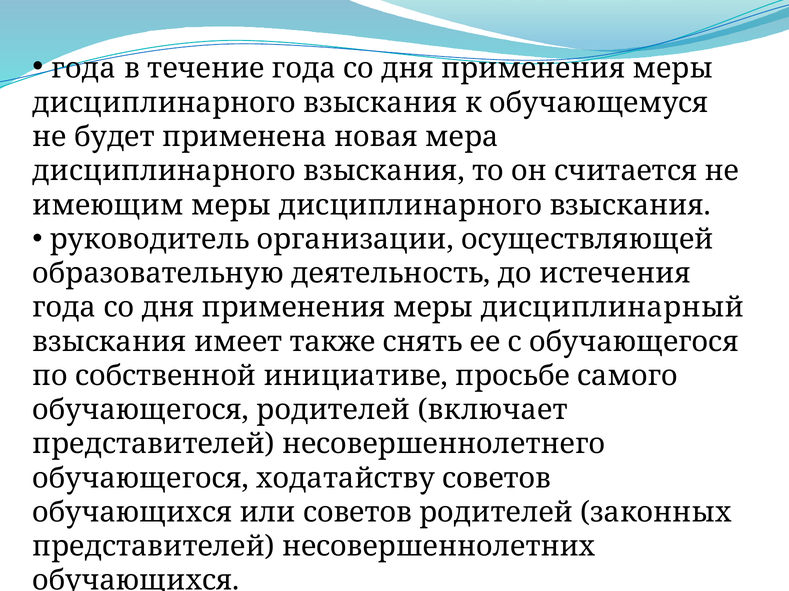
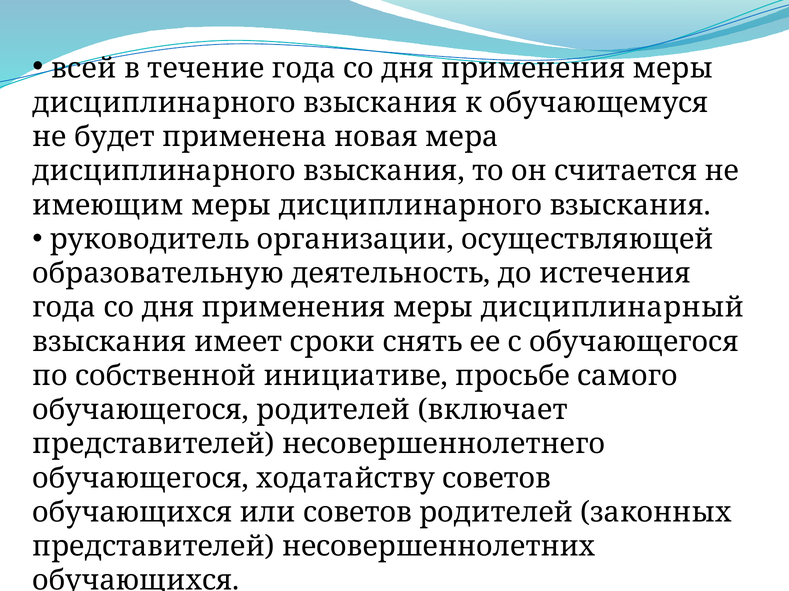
года at (84, 68): года -> всей
также: также -> сроки
